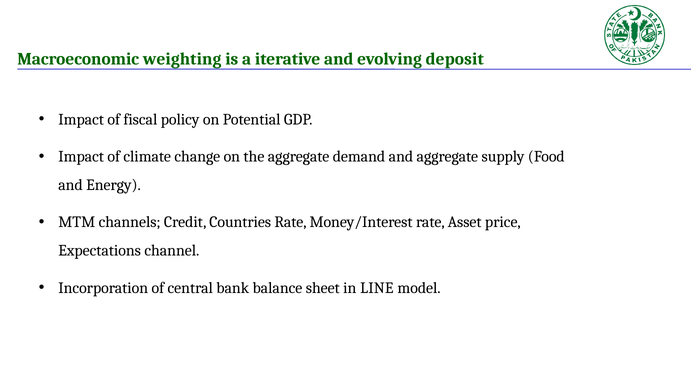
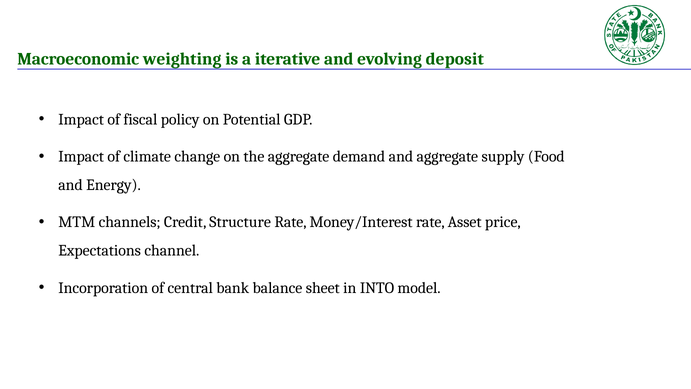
Countries: Countries -> Structure
LINE: LINE -> INTO
